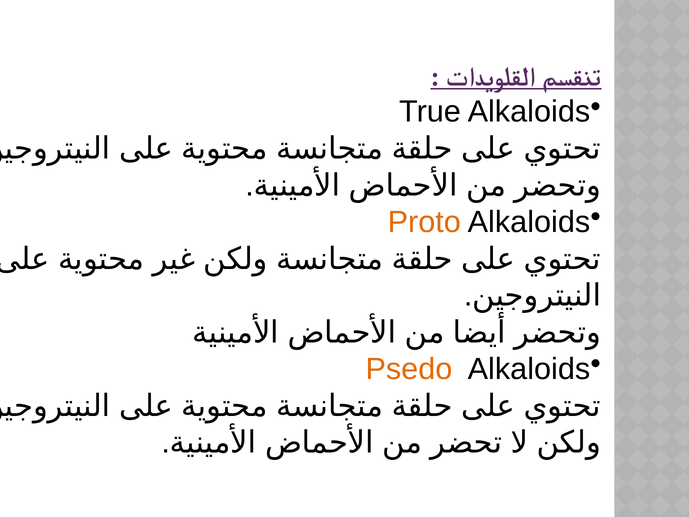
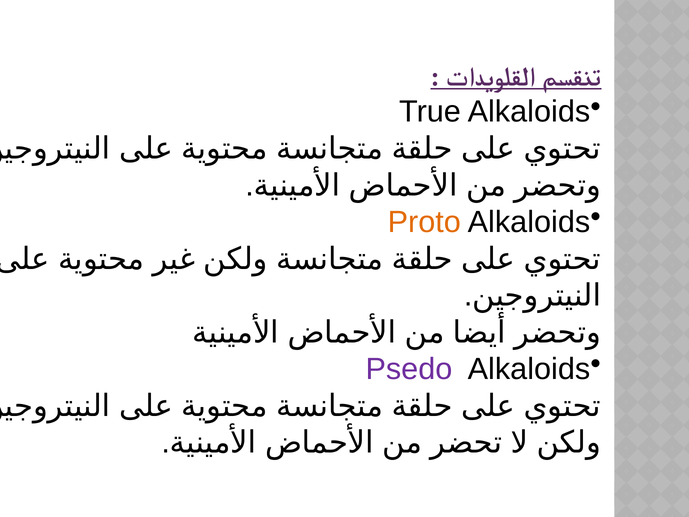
Psedo colour: orange -> purple
